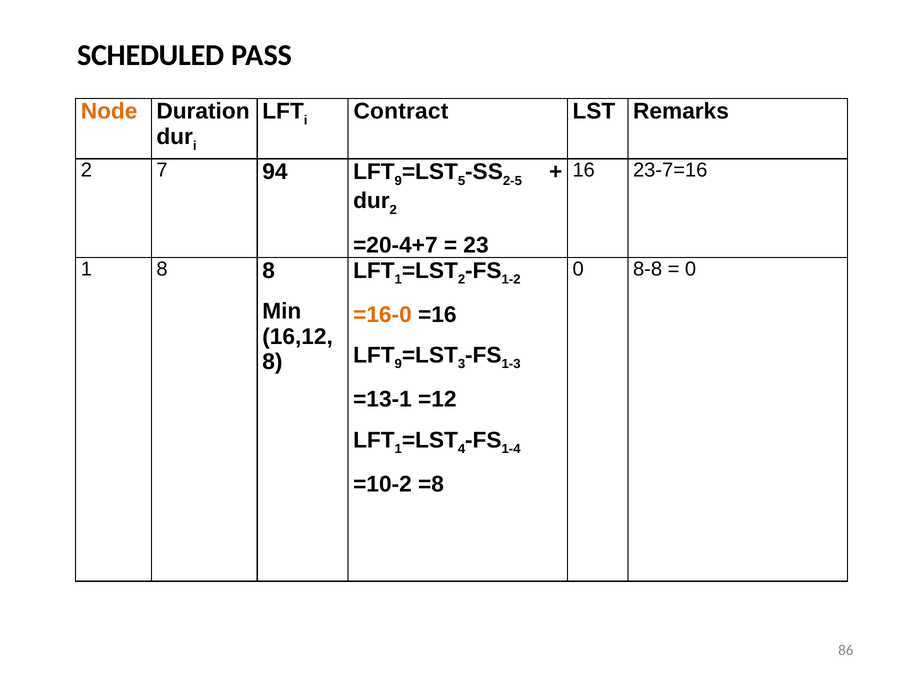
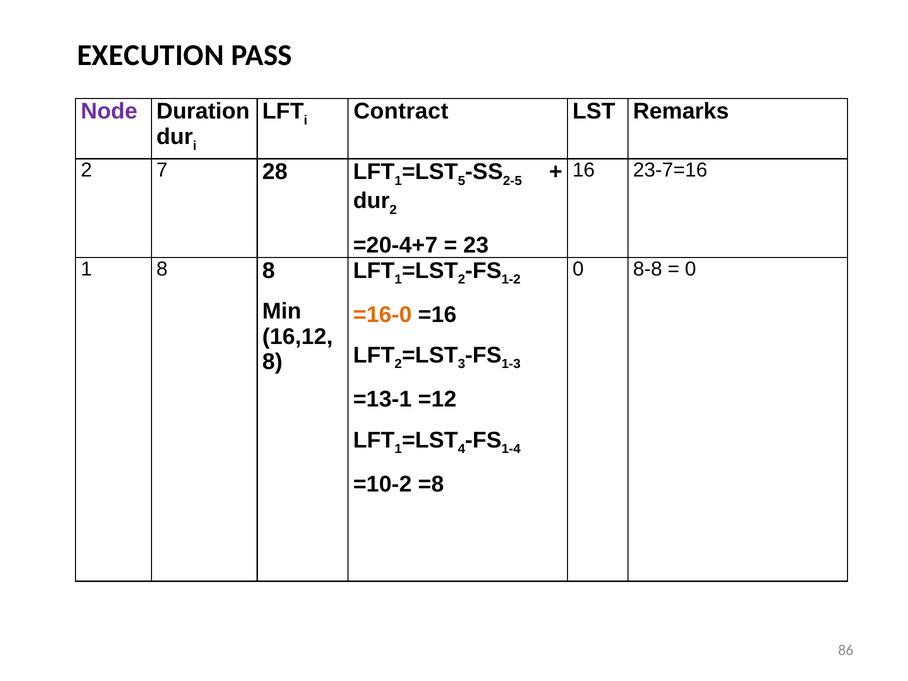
SCHEDULED: SCHEDULED -> EXECUTION
Node colour: orange -> purple
94: 94 -> 28
9 at (398, 181): 9 -> 1
9 at (398, 364): 9 -> 2
